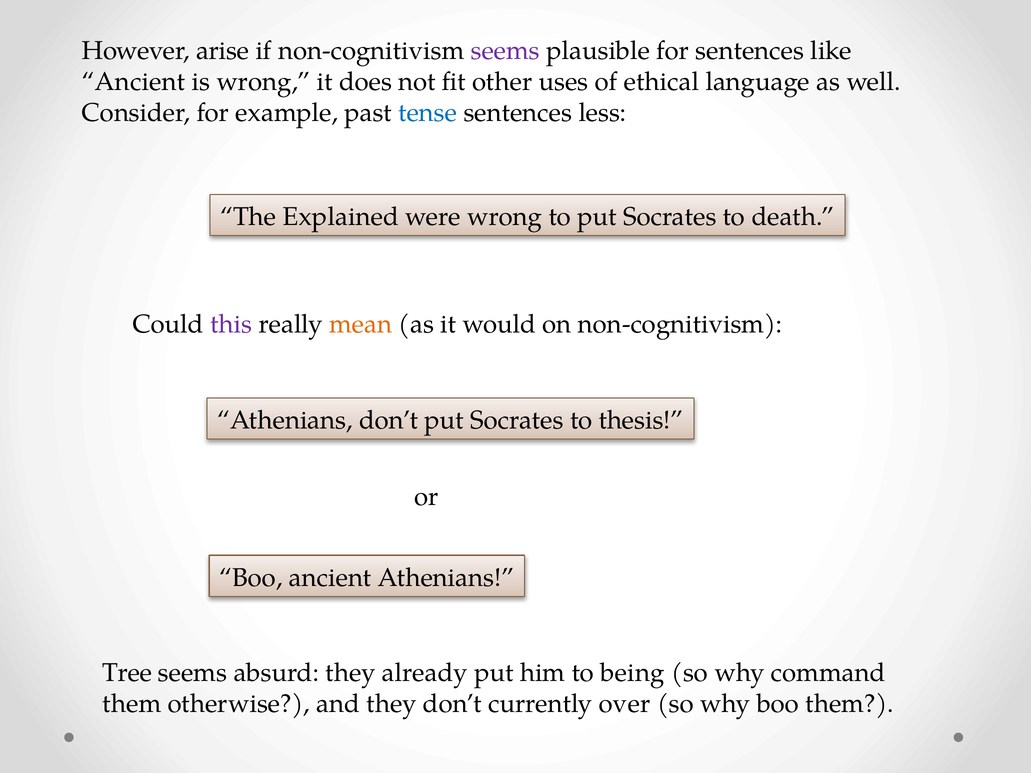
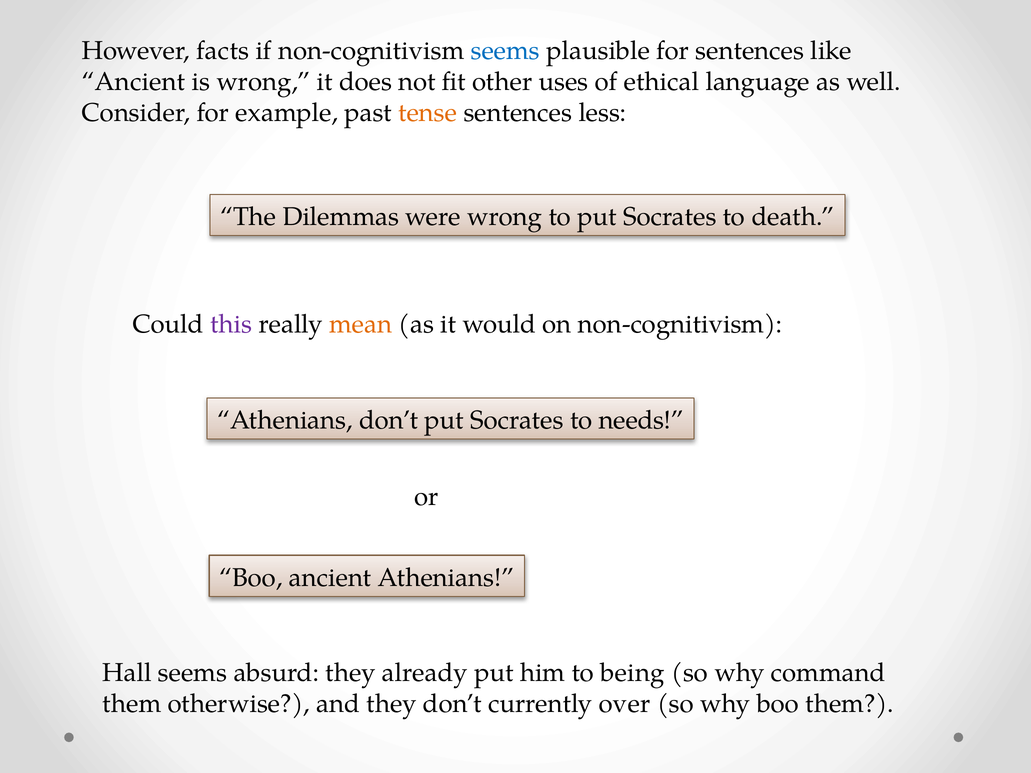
arise: arise -> facts
seems at (505, 51) colour: purple -> blue
tense colour: blue -> orange
Explained: Explained -> Dilemmas
thesis: thesis -> needs
Tree: Tree -> Hall
